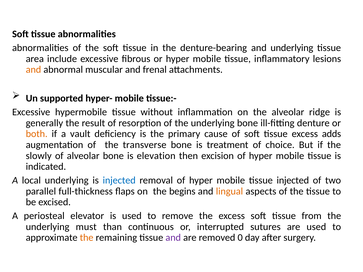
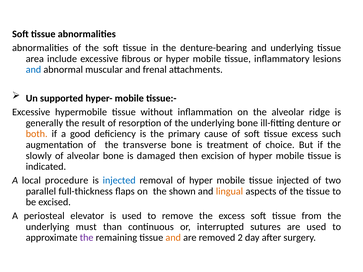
and at (33, 70) colour: orange -> blue
vault: vault -> good
adds: adds -> such
elevation: elevation -> damaged
local underlying: underlying -> procedure
begins: begins -> shown
the at (87, 238) colour: orange -> purple
and at (173, 238) colour: purple -> orange
0: 0 -> 2
